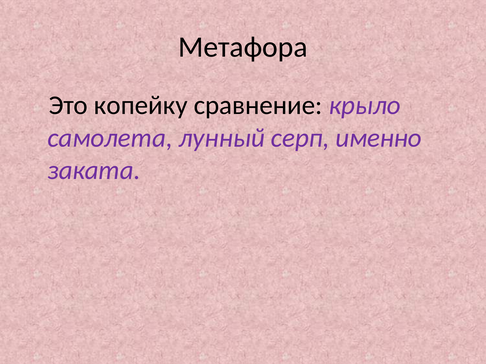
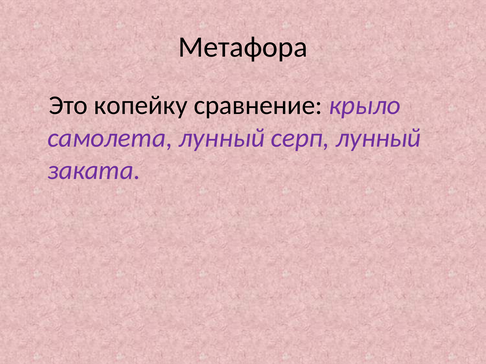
серп именно: именно -> лунный
